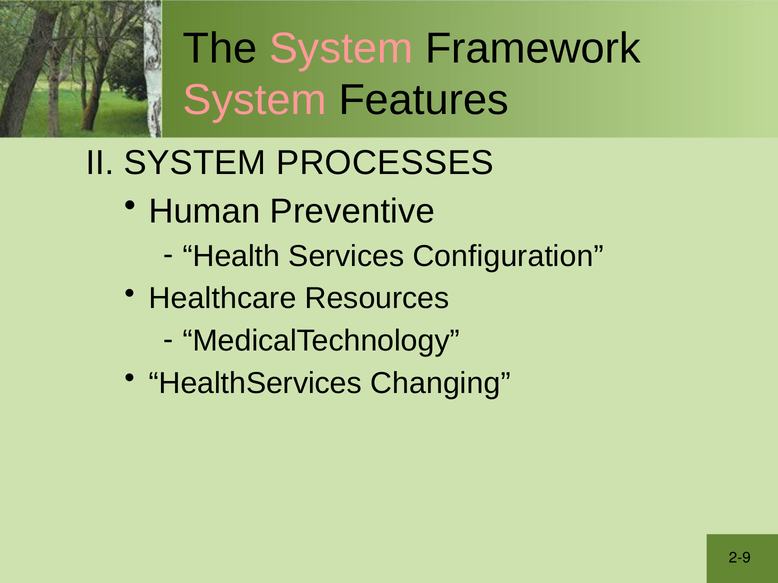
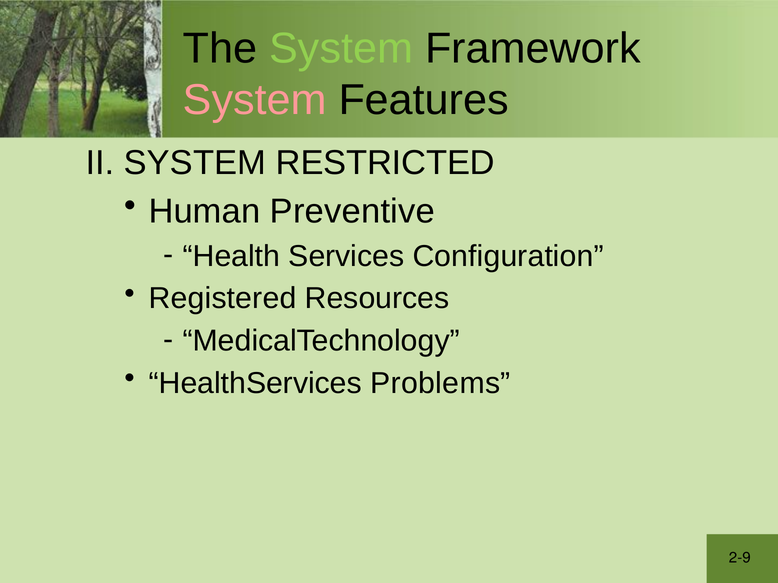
System at (341, 48) colour: pink -> light green
PROCESSES: PROCESSES -> RESTRICTED
Healthcare: Healthcare -> Registered
Changing: Changing -> Problems
